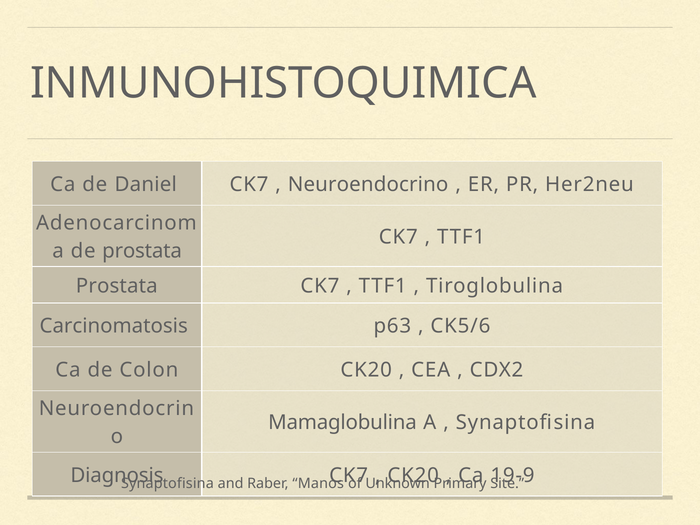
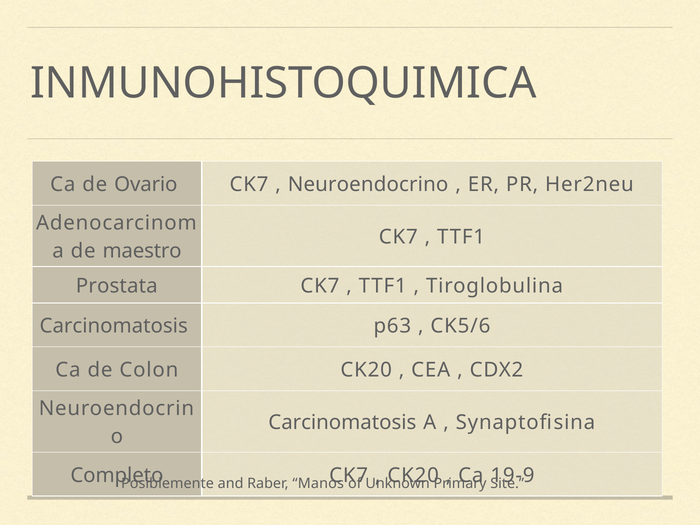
Daniel: Daniel -> Ovario
de prostata: prostata -> maestro
Mamaglobulina at (342, 423): Mamaglobulina -> Carcinomatosis
Diagnosis: Diagnosis -> Completo
Synaptofisina at (167, 483): Synaptofisina -> Posiblemente
